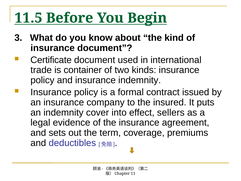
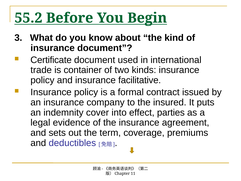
11.5: 11.5 -> 55.2
insurance indemnity: indemnity -> facilitative
sellers: sellers -> parties
